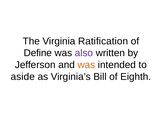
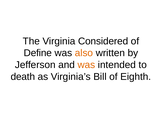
Ratification: Ratification -> Considered
also colour: purple -> orange
aside: aside -> death
